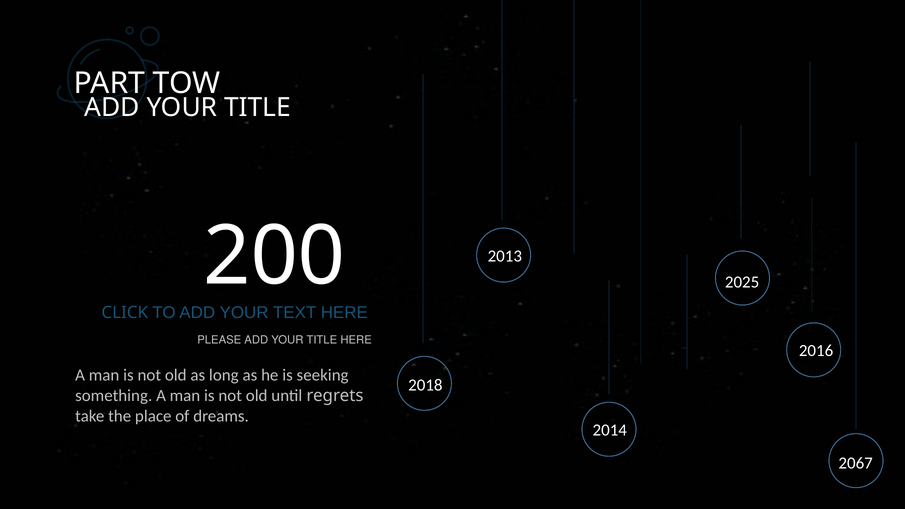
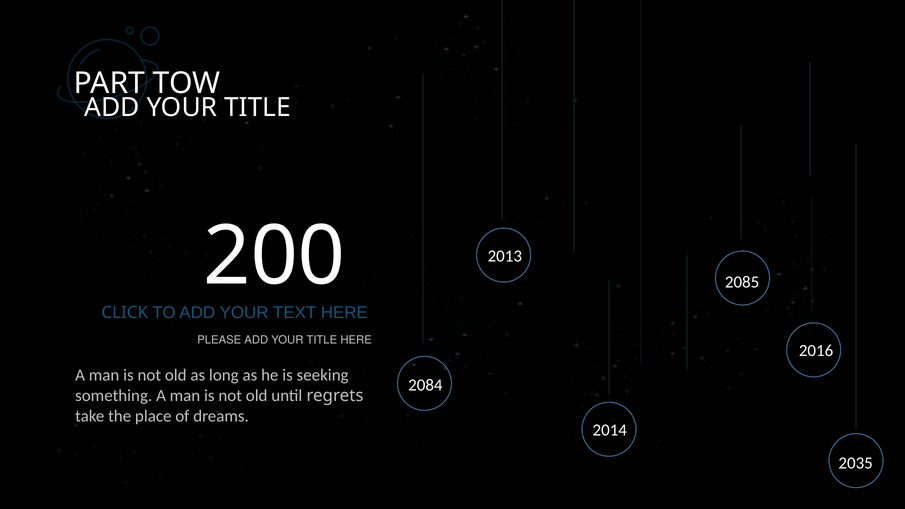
2025: 2025 -> 2085
2018: 2018 -> 2084
2067: 2067 -> 2035
